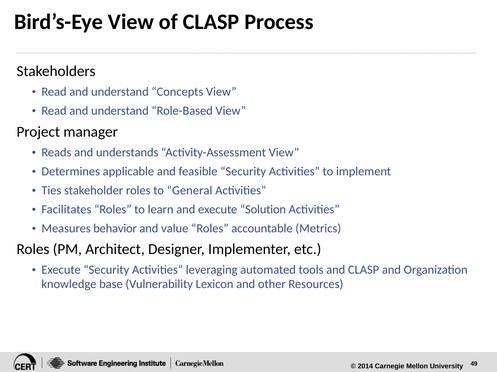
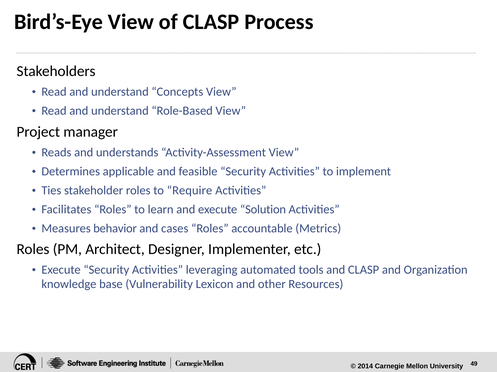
General: General -> Require
value: value -> cases
